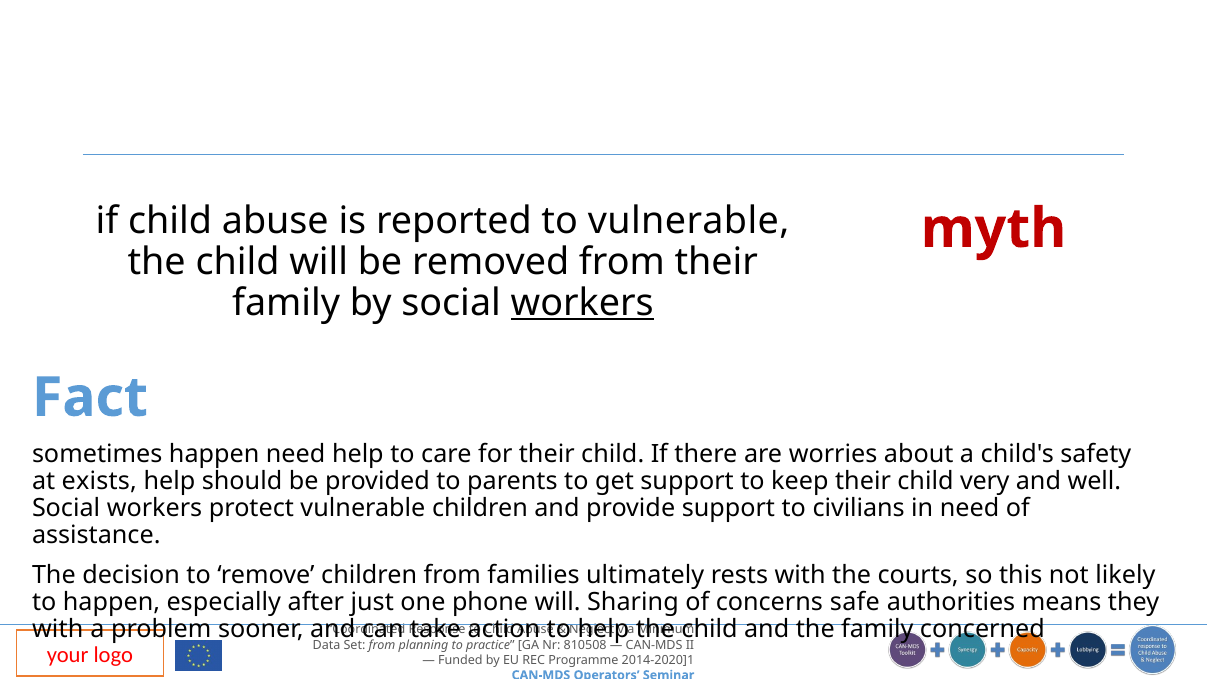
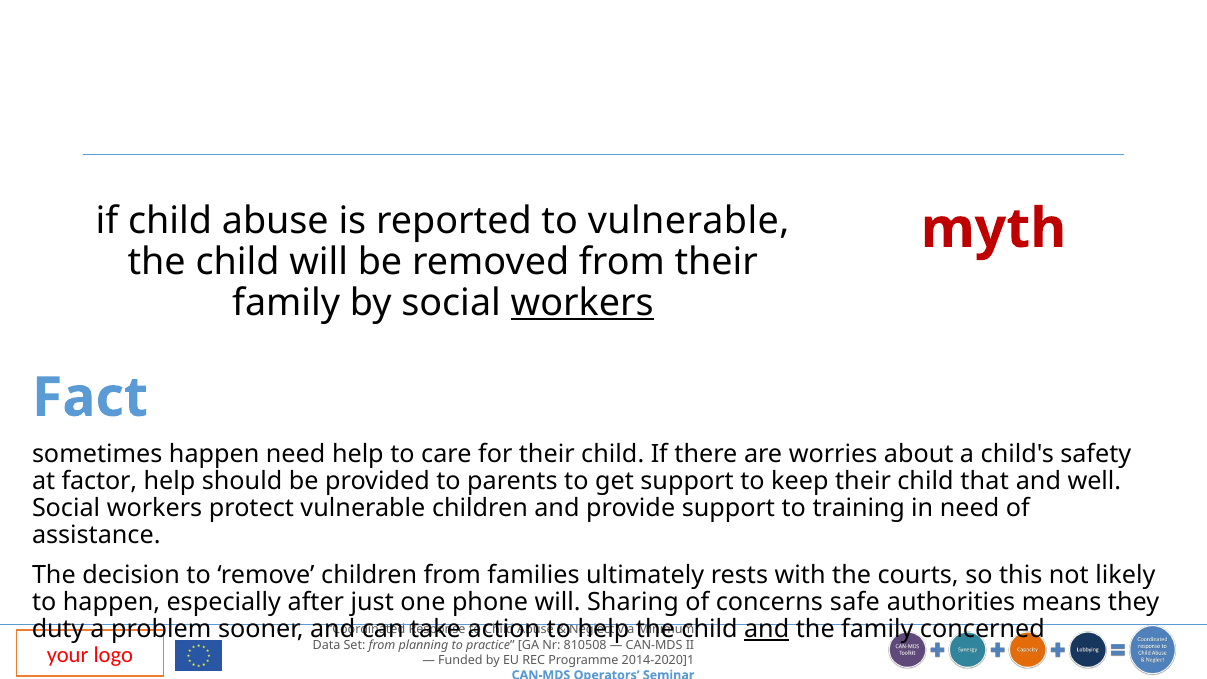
exists: exists -> factor
very: very -> that
civilians: civilians -> training
with at (58, 629): with -> duty
and at (767, 629) underline: none -> present
